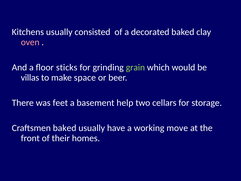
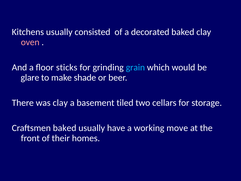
grain colour: light green -> light blue
villas: villas -> glare
space: space -> shade
was feet: feet -> clay
help: help -> tiled
